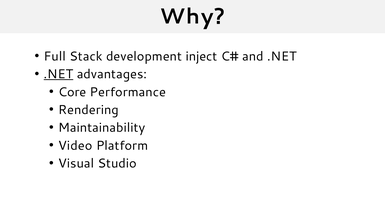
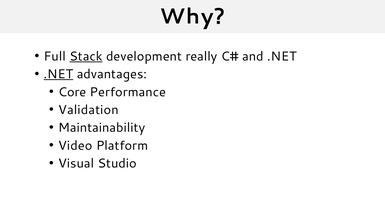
Stack underline: none -> present
inject: inject -> really
Rendering: Rendering -> Validation
